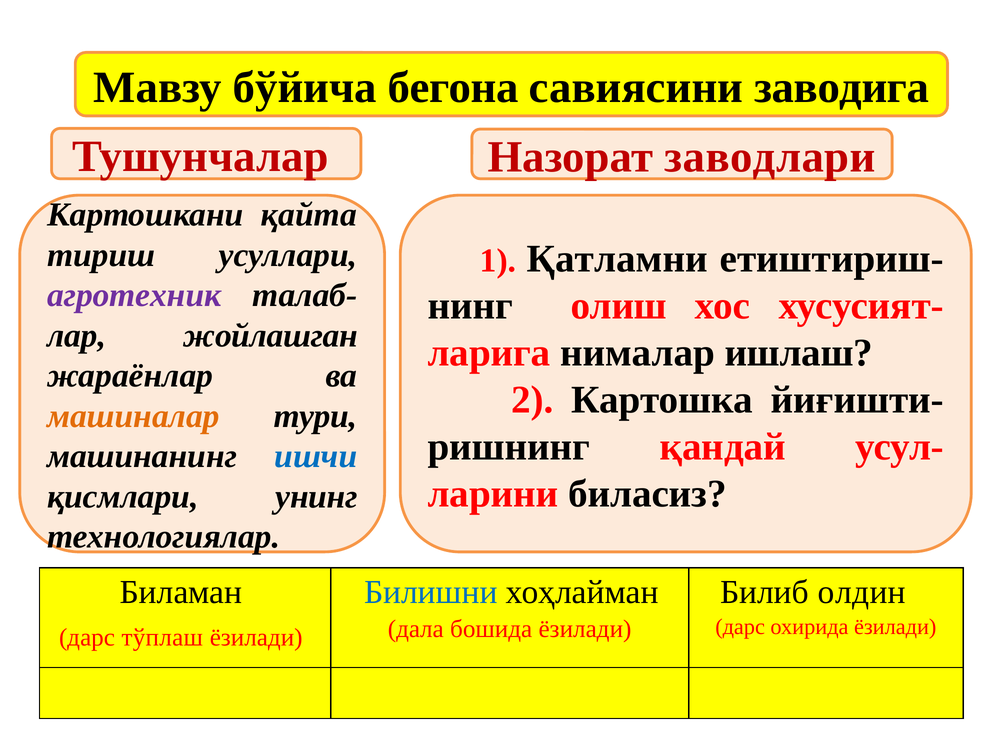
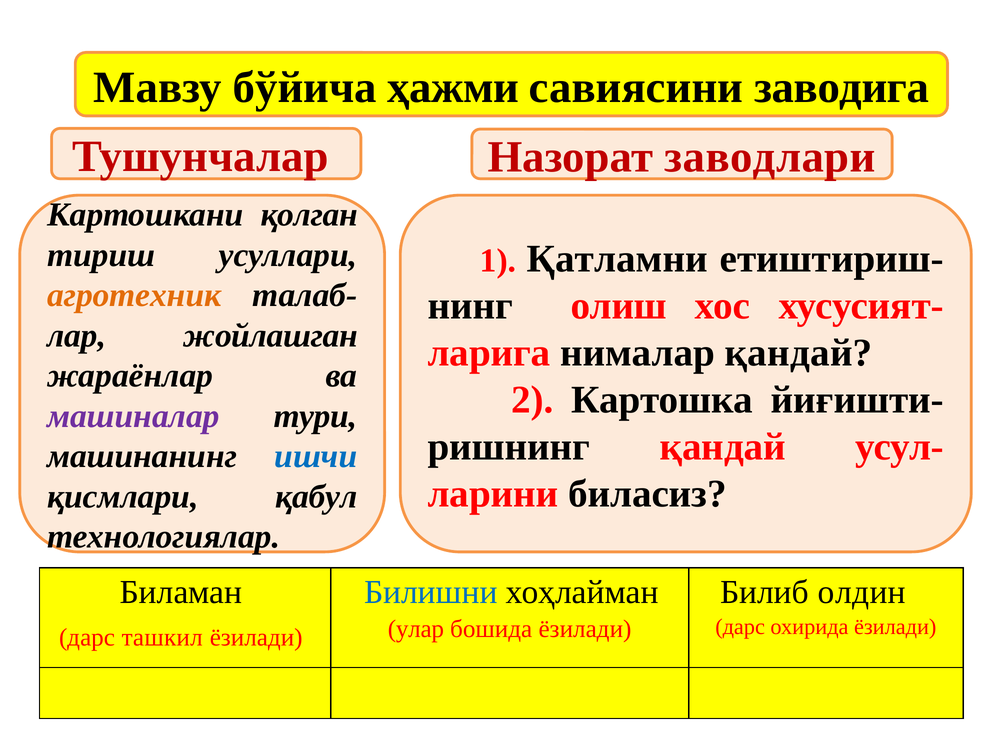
бегона: бегона -> ҳажми
қайта: қайта -> қолган
агротехник colour: purple -> orange
нималар ишлаш: ишлаш -> қандай
машиналар colour: orange -> purple
унинг: унинг -> қабул
дала: дала -> улар
тўплаш: тўплаш -> ташкил
